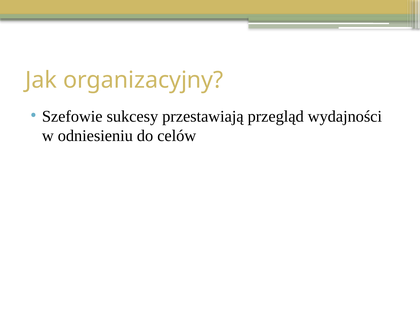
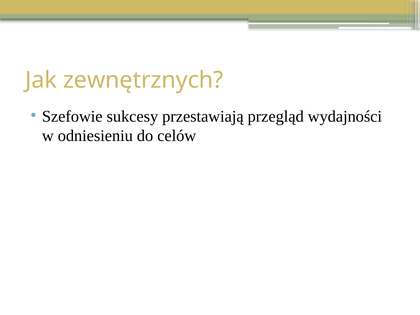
organizacyjny: organizacyjny -> zewnętrznych
